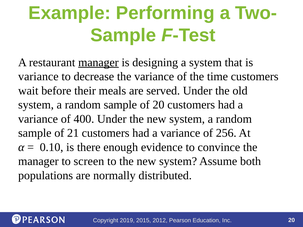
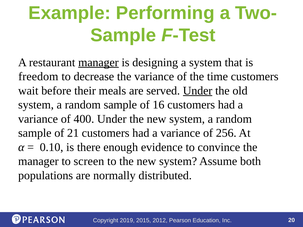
variance at (38, 77): variance -> freedom
Under at (198, 91) underline: none -> present
of 20: 20 -> 16
